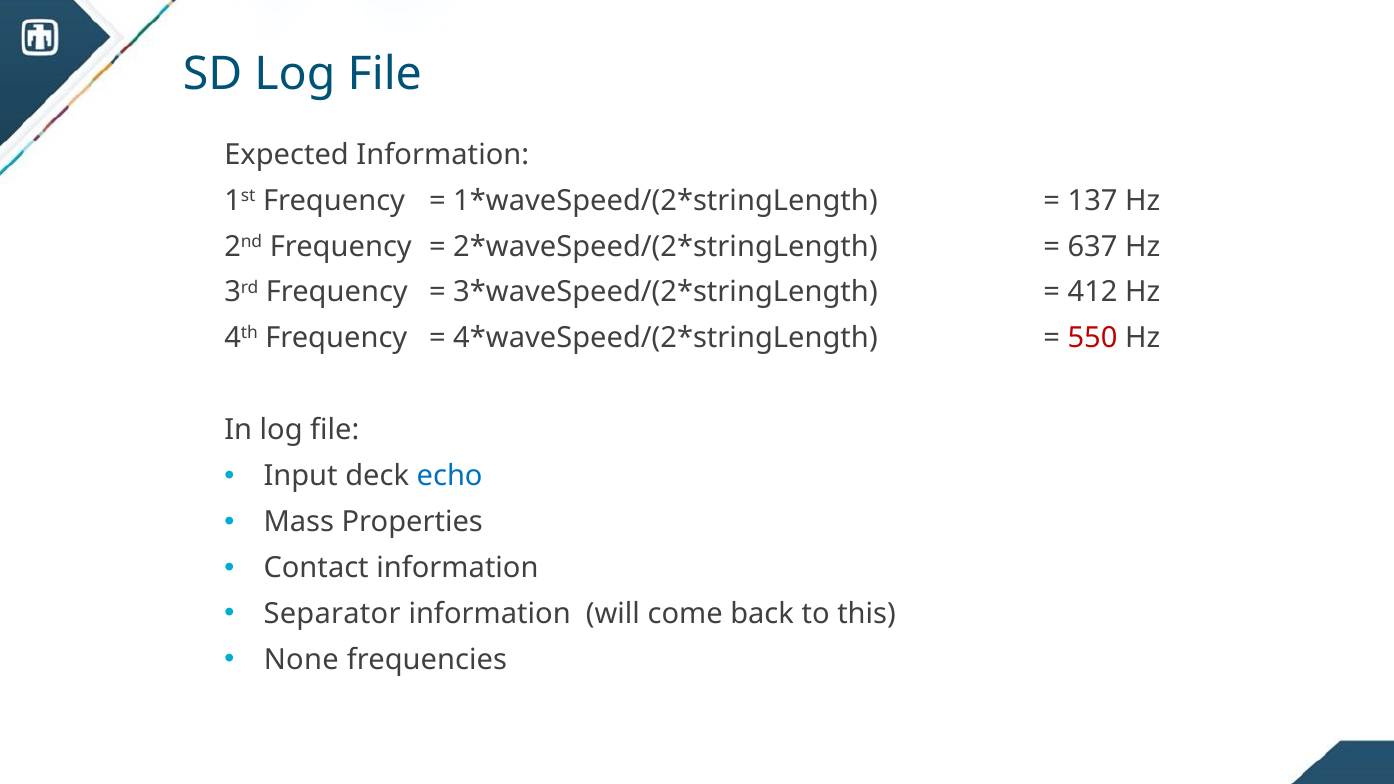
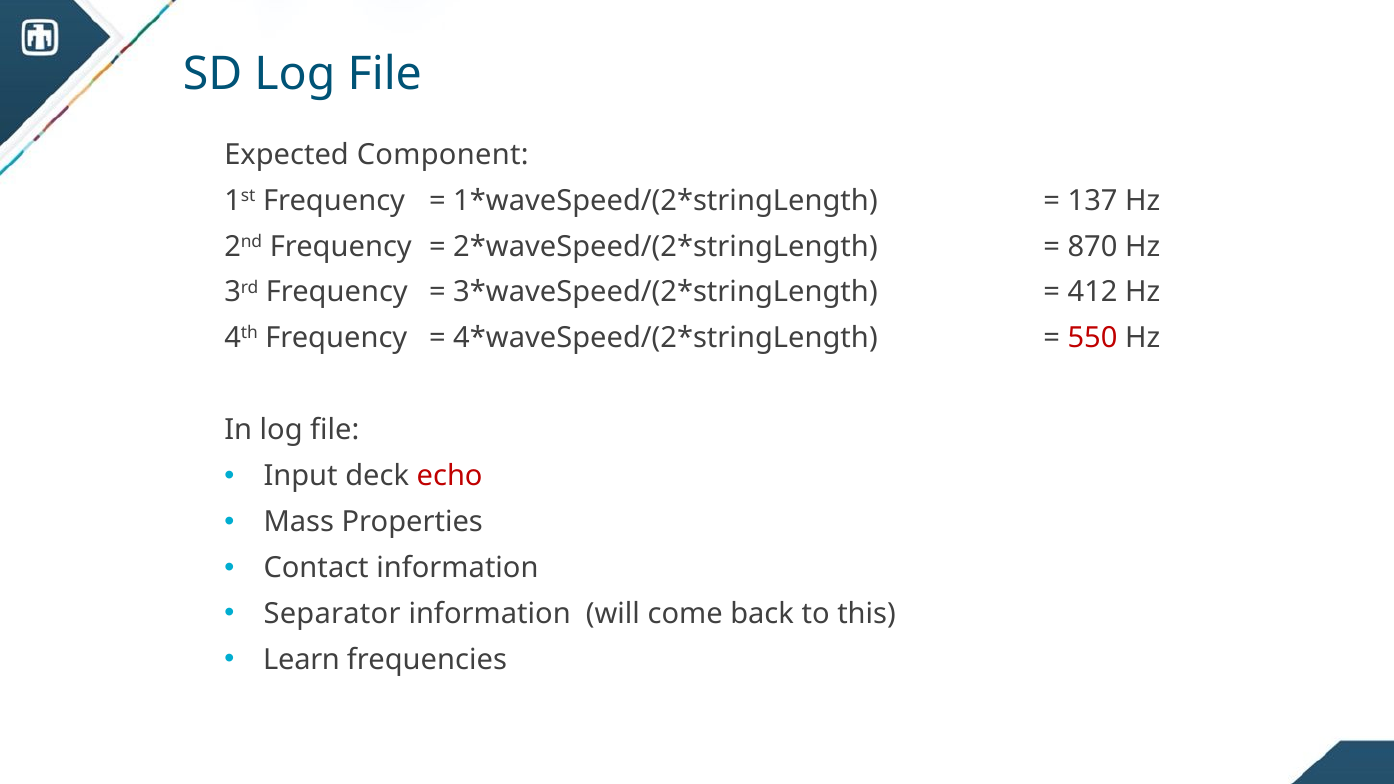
Expected Information: Information -> Component
637: 637 -> 870
echo colour: blue -> red
None: None -> Learn
